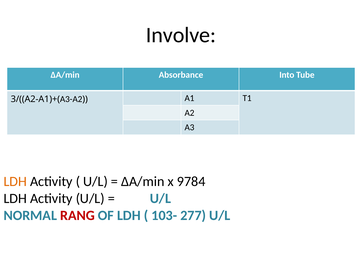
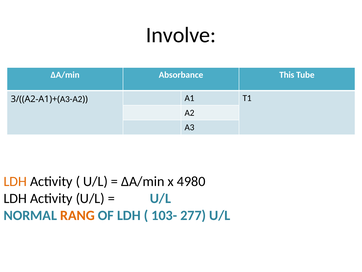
Into: Into -> This
9784: 9784 -> 4980
RANG colour: red -> orange
